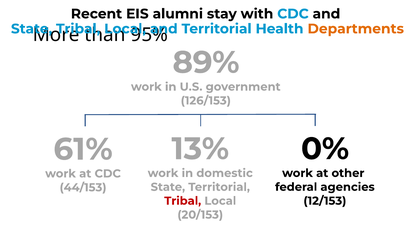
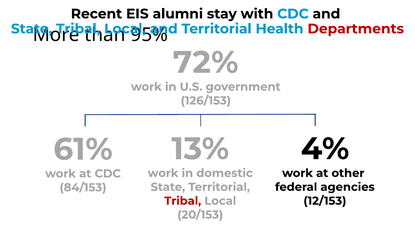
Departments colour: orange -> red
89%: 89% -> 72%
0%: 0% -> 4%
44/153: 44/153 -> 84/153
